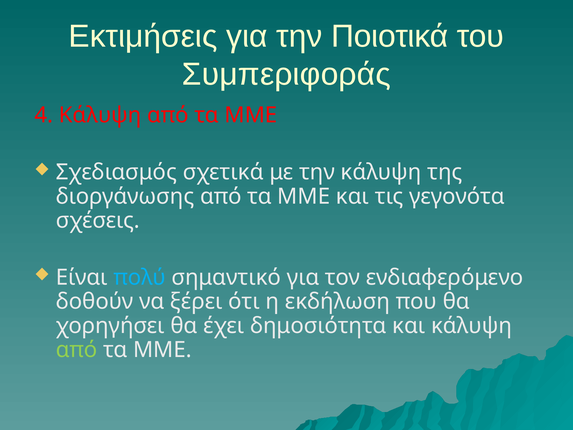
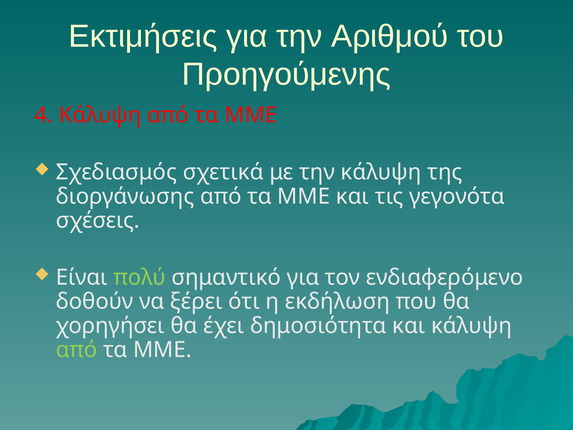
Ποιοτικά: Ποιοτικά -> Αριθμού
Συμπεριφοράς: Συμπεριφοράς -> Προηγούμενης
πολύ colour: light blue -> light green
